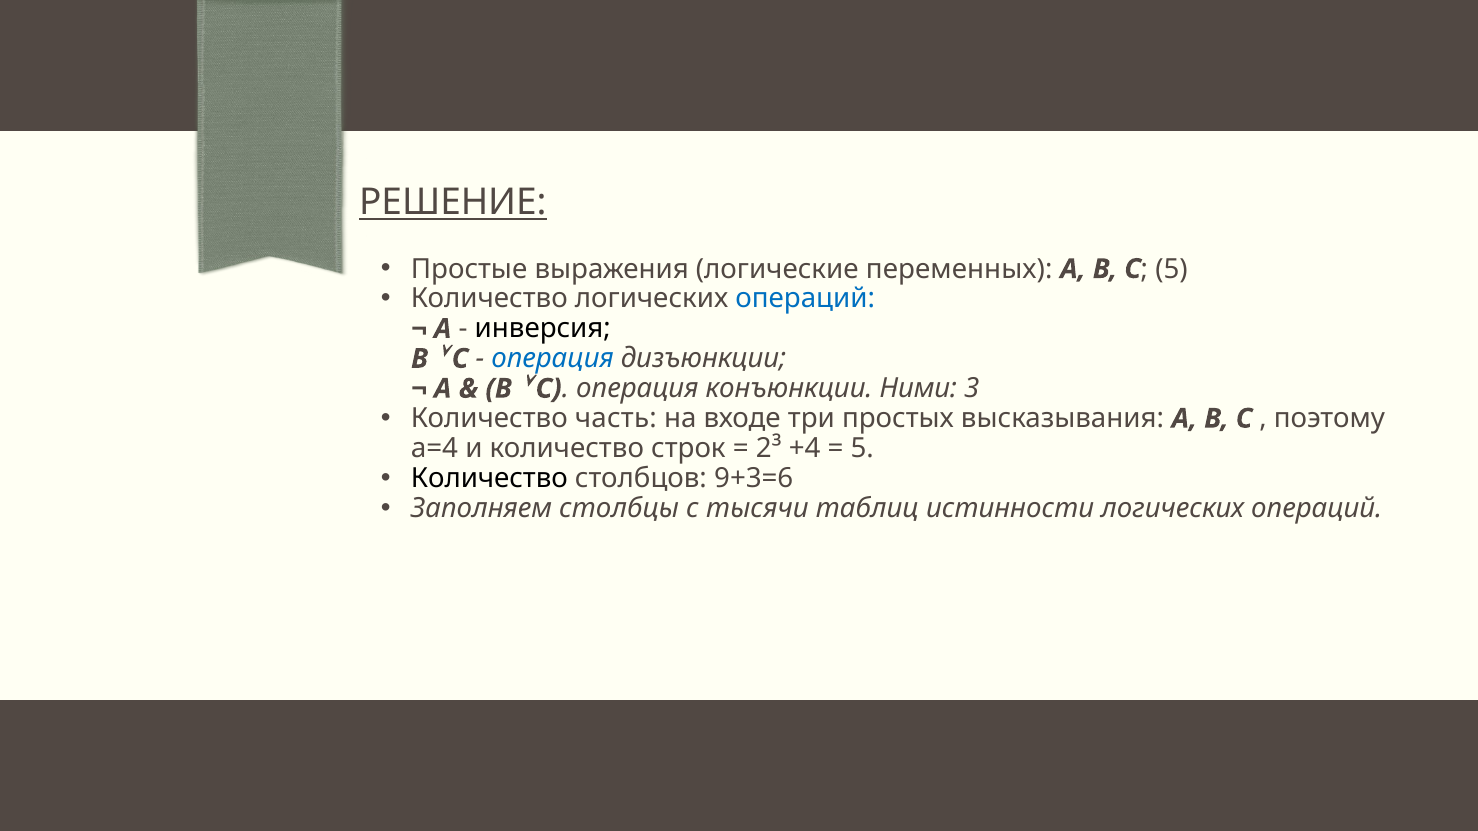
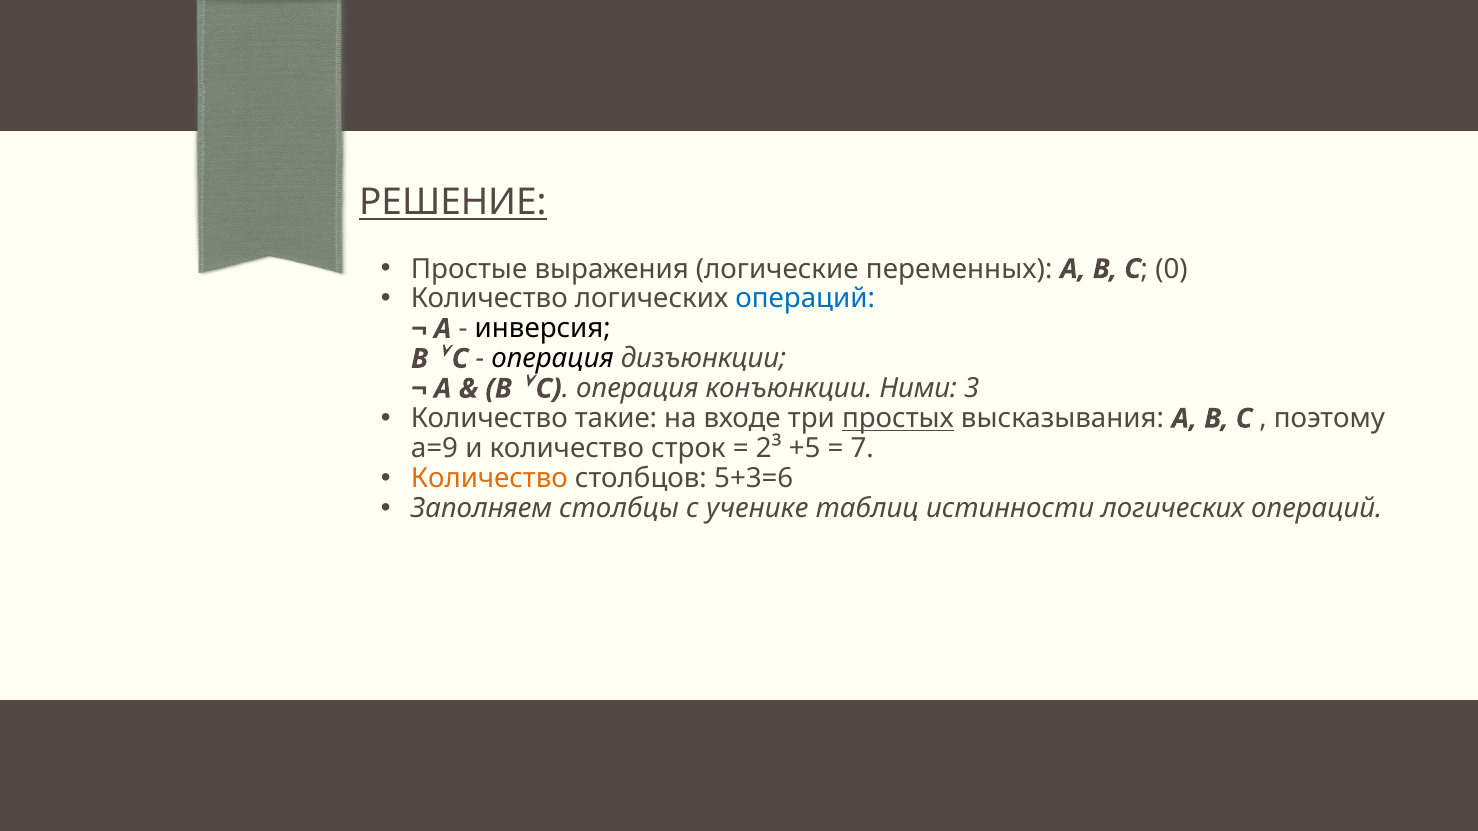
5 at (1172, 269): 5 -> 0
операция at (552, 359) colour: blue -> black
часть: часть -> такие
простых underline: none -> present
a=4: a=4 -> a=9
+4: +4 -> +5
5 at (862, 449): 5 -> 7
Количество at (489, 479) colour: black -> orange
9+3=6: 9+3=6 -> 5+3=6
тысячи: тысячи -> ученике
